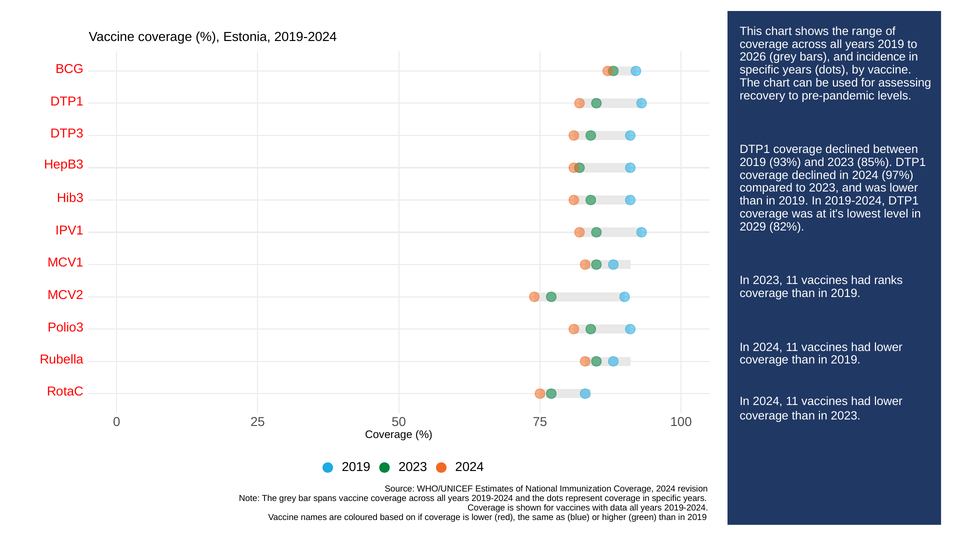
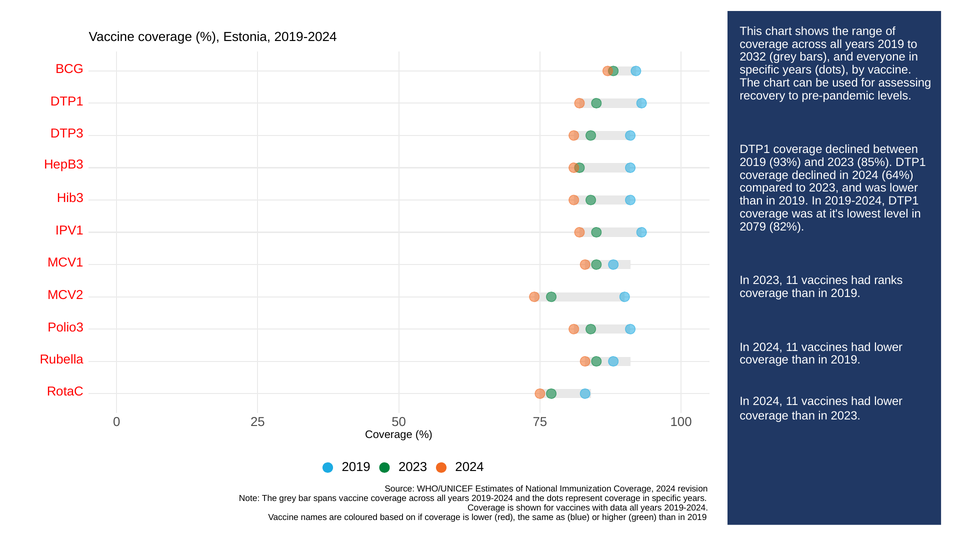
2026: 2026 -> 2032
incidence: incidence -> everyone
97%: 97% -> 64%
2029: 2029 -> 2079
